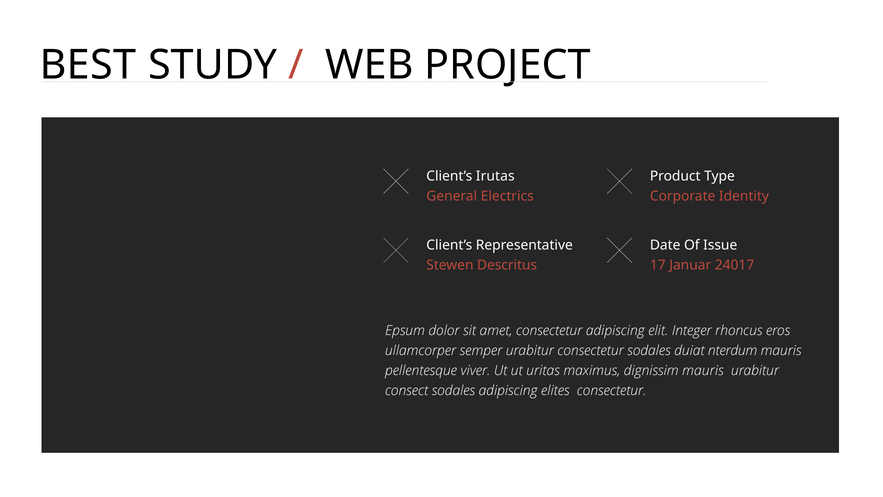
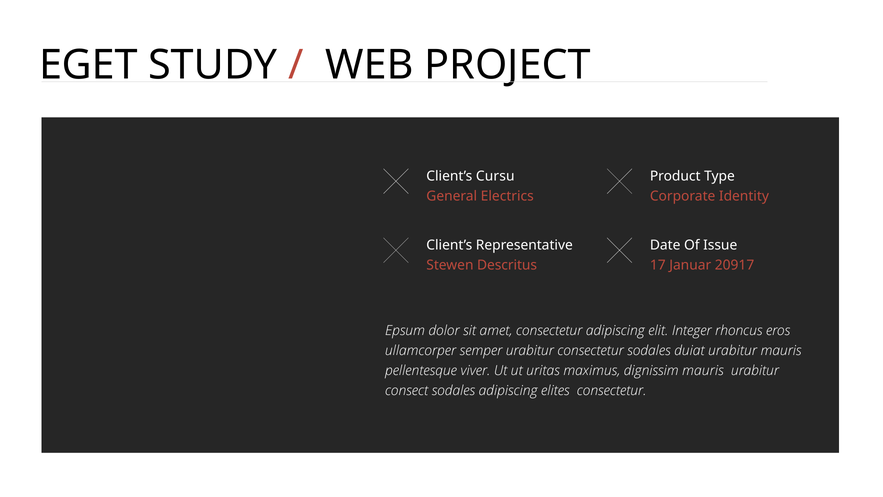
BEST: BEST -> EGET
Irutas: Irutas -> Cursu
24017: 24017 -> 20917
duiat nterdum: nterdum -> urabitur
